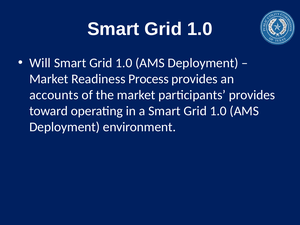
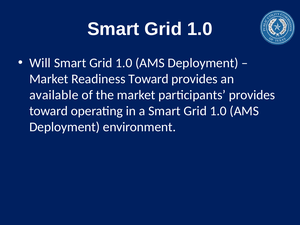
Readiness Process: Process -> Toward
accounts: accounts -> available
